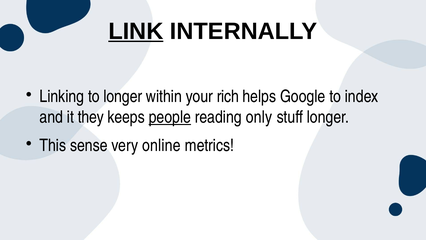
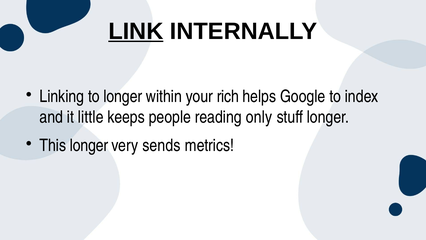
they: they -> little
people underline: present -> none
This sense: sense -> longer
online: online -> sends
